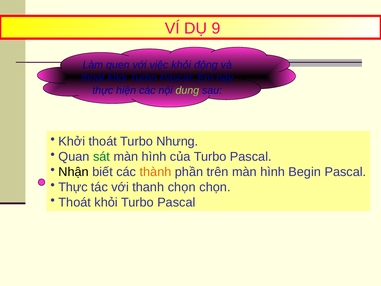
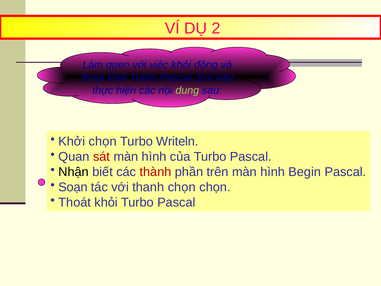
9: 9 -> 2
Khởi thoát: thoát -> chọn
Nhưng: Nhưng -> Writeln
sát colour: green -> red
thành colour: orange -> red
Thực at (73, 187): Thực -> Soạn
